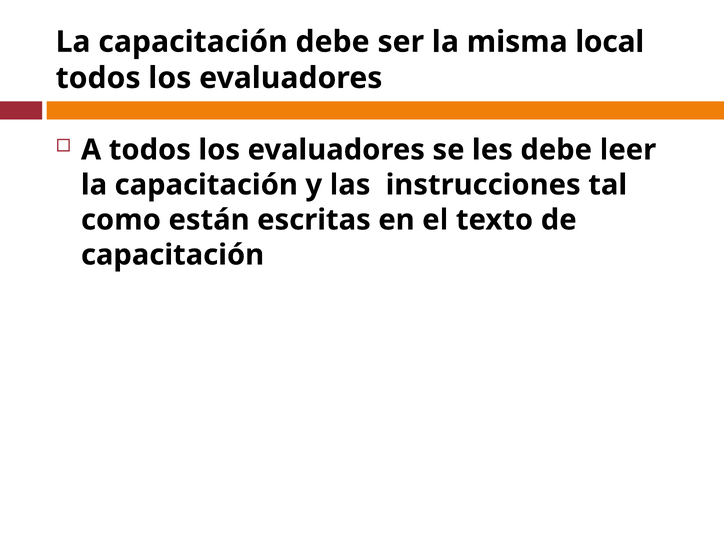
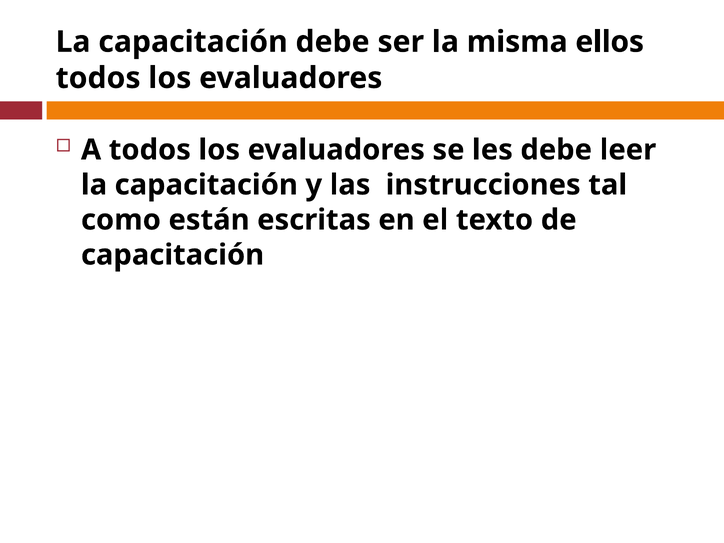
local: local -> ellos
